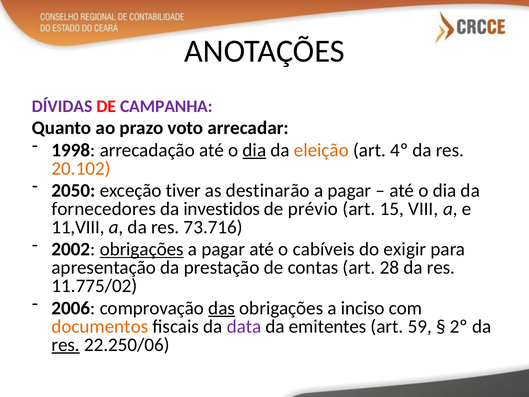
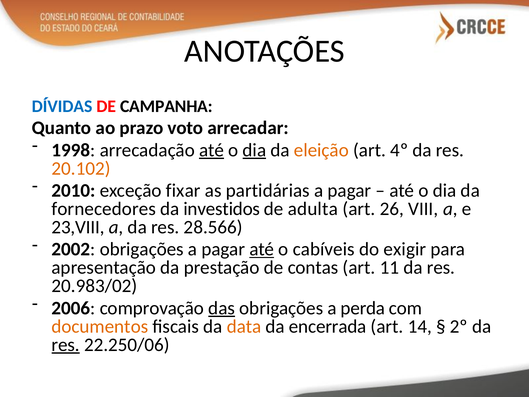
DÍVIDAS colour: purple -> blue
CAMPANHA colour: purple -> black
até at (212, 150) underline: none -> present
2050: 2050 -> 2010
tiver: tiver -> fixar
destinarão: destinarão -> partidárias
prévio: prévio -> adulta
15: 15 -> 26
11,VIII: 11,VIII -> 23,VIII
73.716: 73.716 -> 28.566
obrigações at (142, 249) underline: present -> none
até at (262, 249) underline: none -> present
28: 28 -> 11
11.775/02: 11.775/02 -> 20.983/02
inciso: inciso -> perda
data colour: purple -> orange
emitentes: emitentes -> encerrada
59: 59 -> 14
